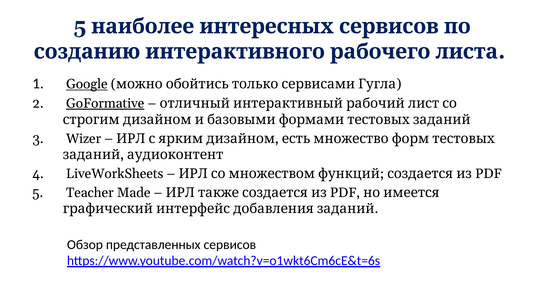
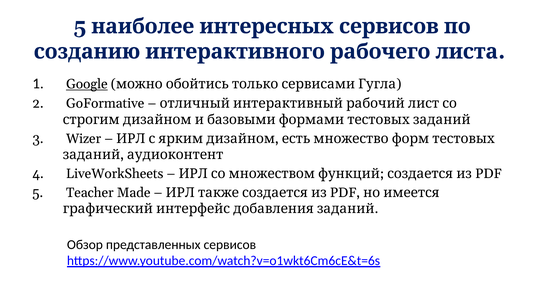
GoFormative underline: present -> none
